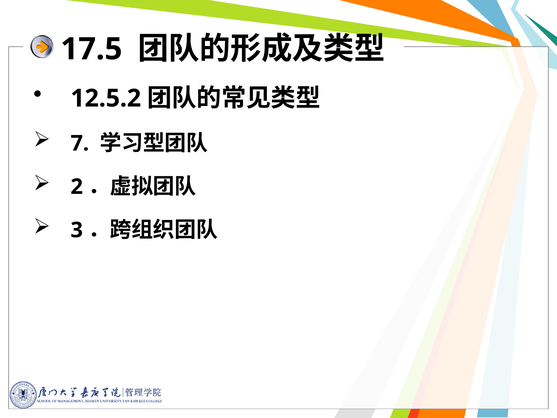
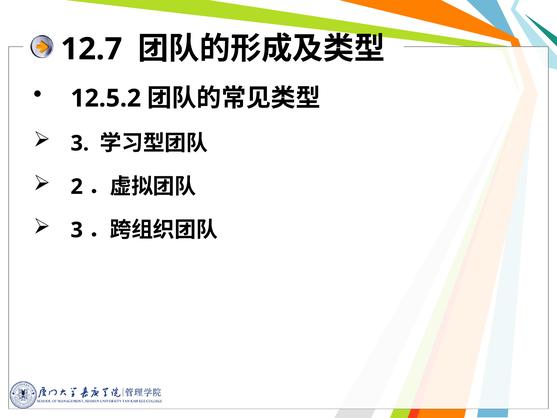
17.5: 17.5 -> 12.7
7 at (80, 143): 7 -> 3
